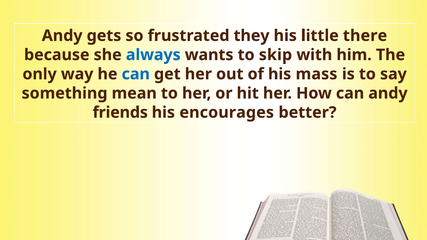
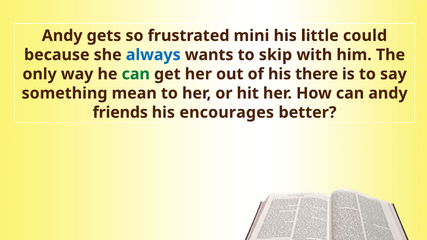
they: they -> mini
there: there -> could
can at (136, 74) colour: blue -> green
mass: mass -> there
